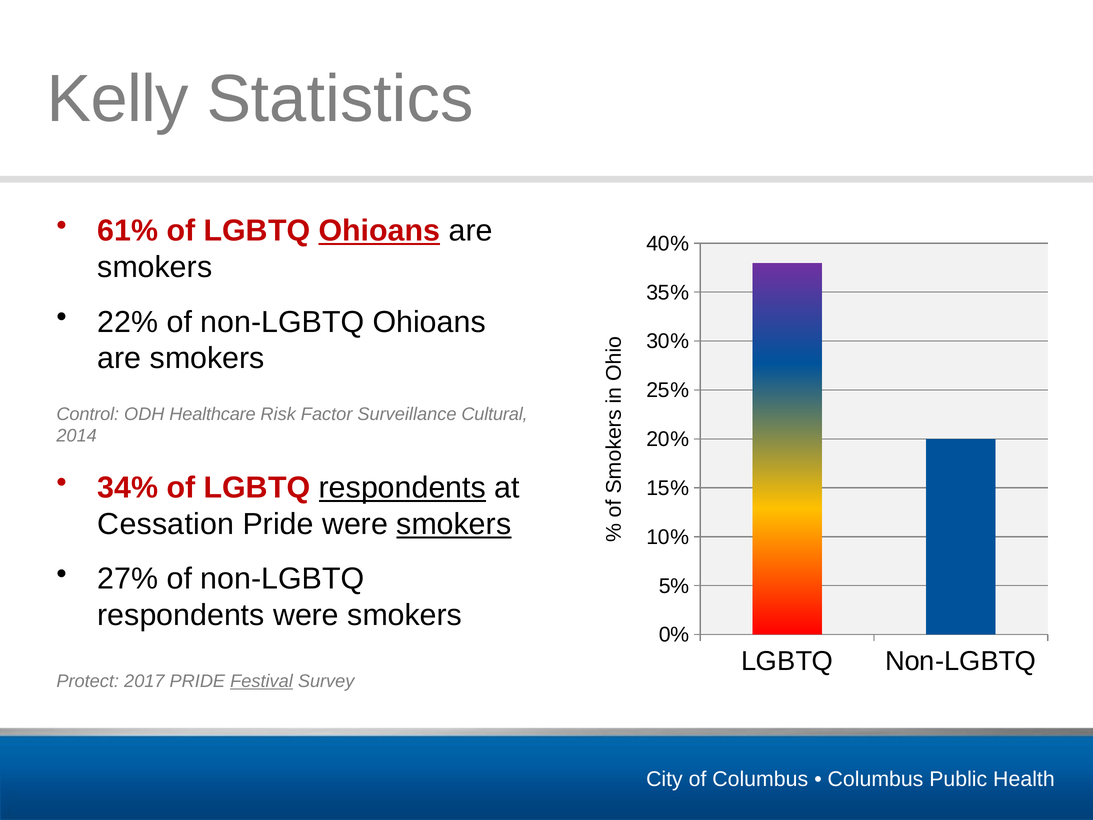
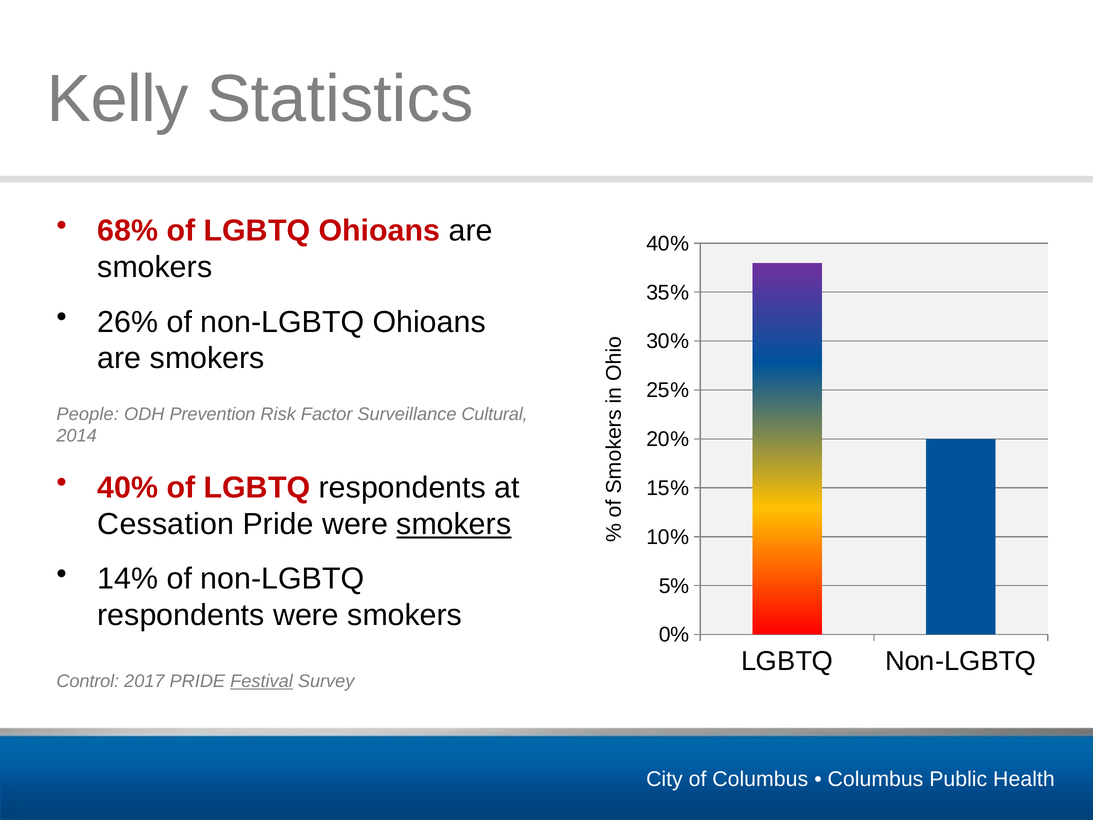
61%: 61% -> 68%
Ohioans at (379, 231) underline: present -> none
22%: 22% -> 26%
Control: Control -> People
Healthcare: Healthcare -> Prevention
34% at (128, 488): 34% -> 40%
respondents at (402, 488) underline: present -> none
27%: 27% -> 14%
Protect: Protect -> Control
